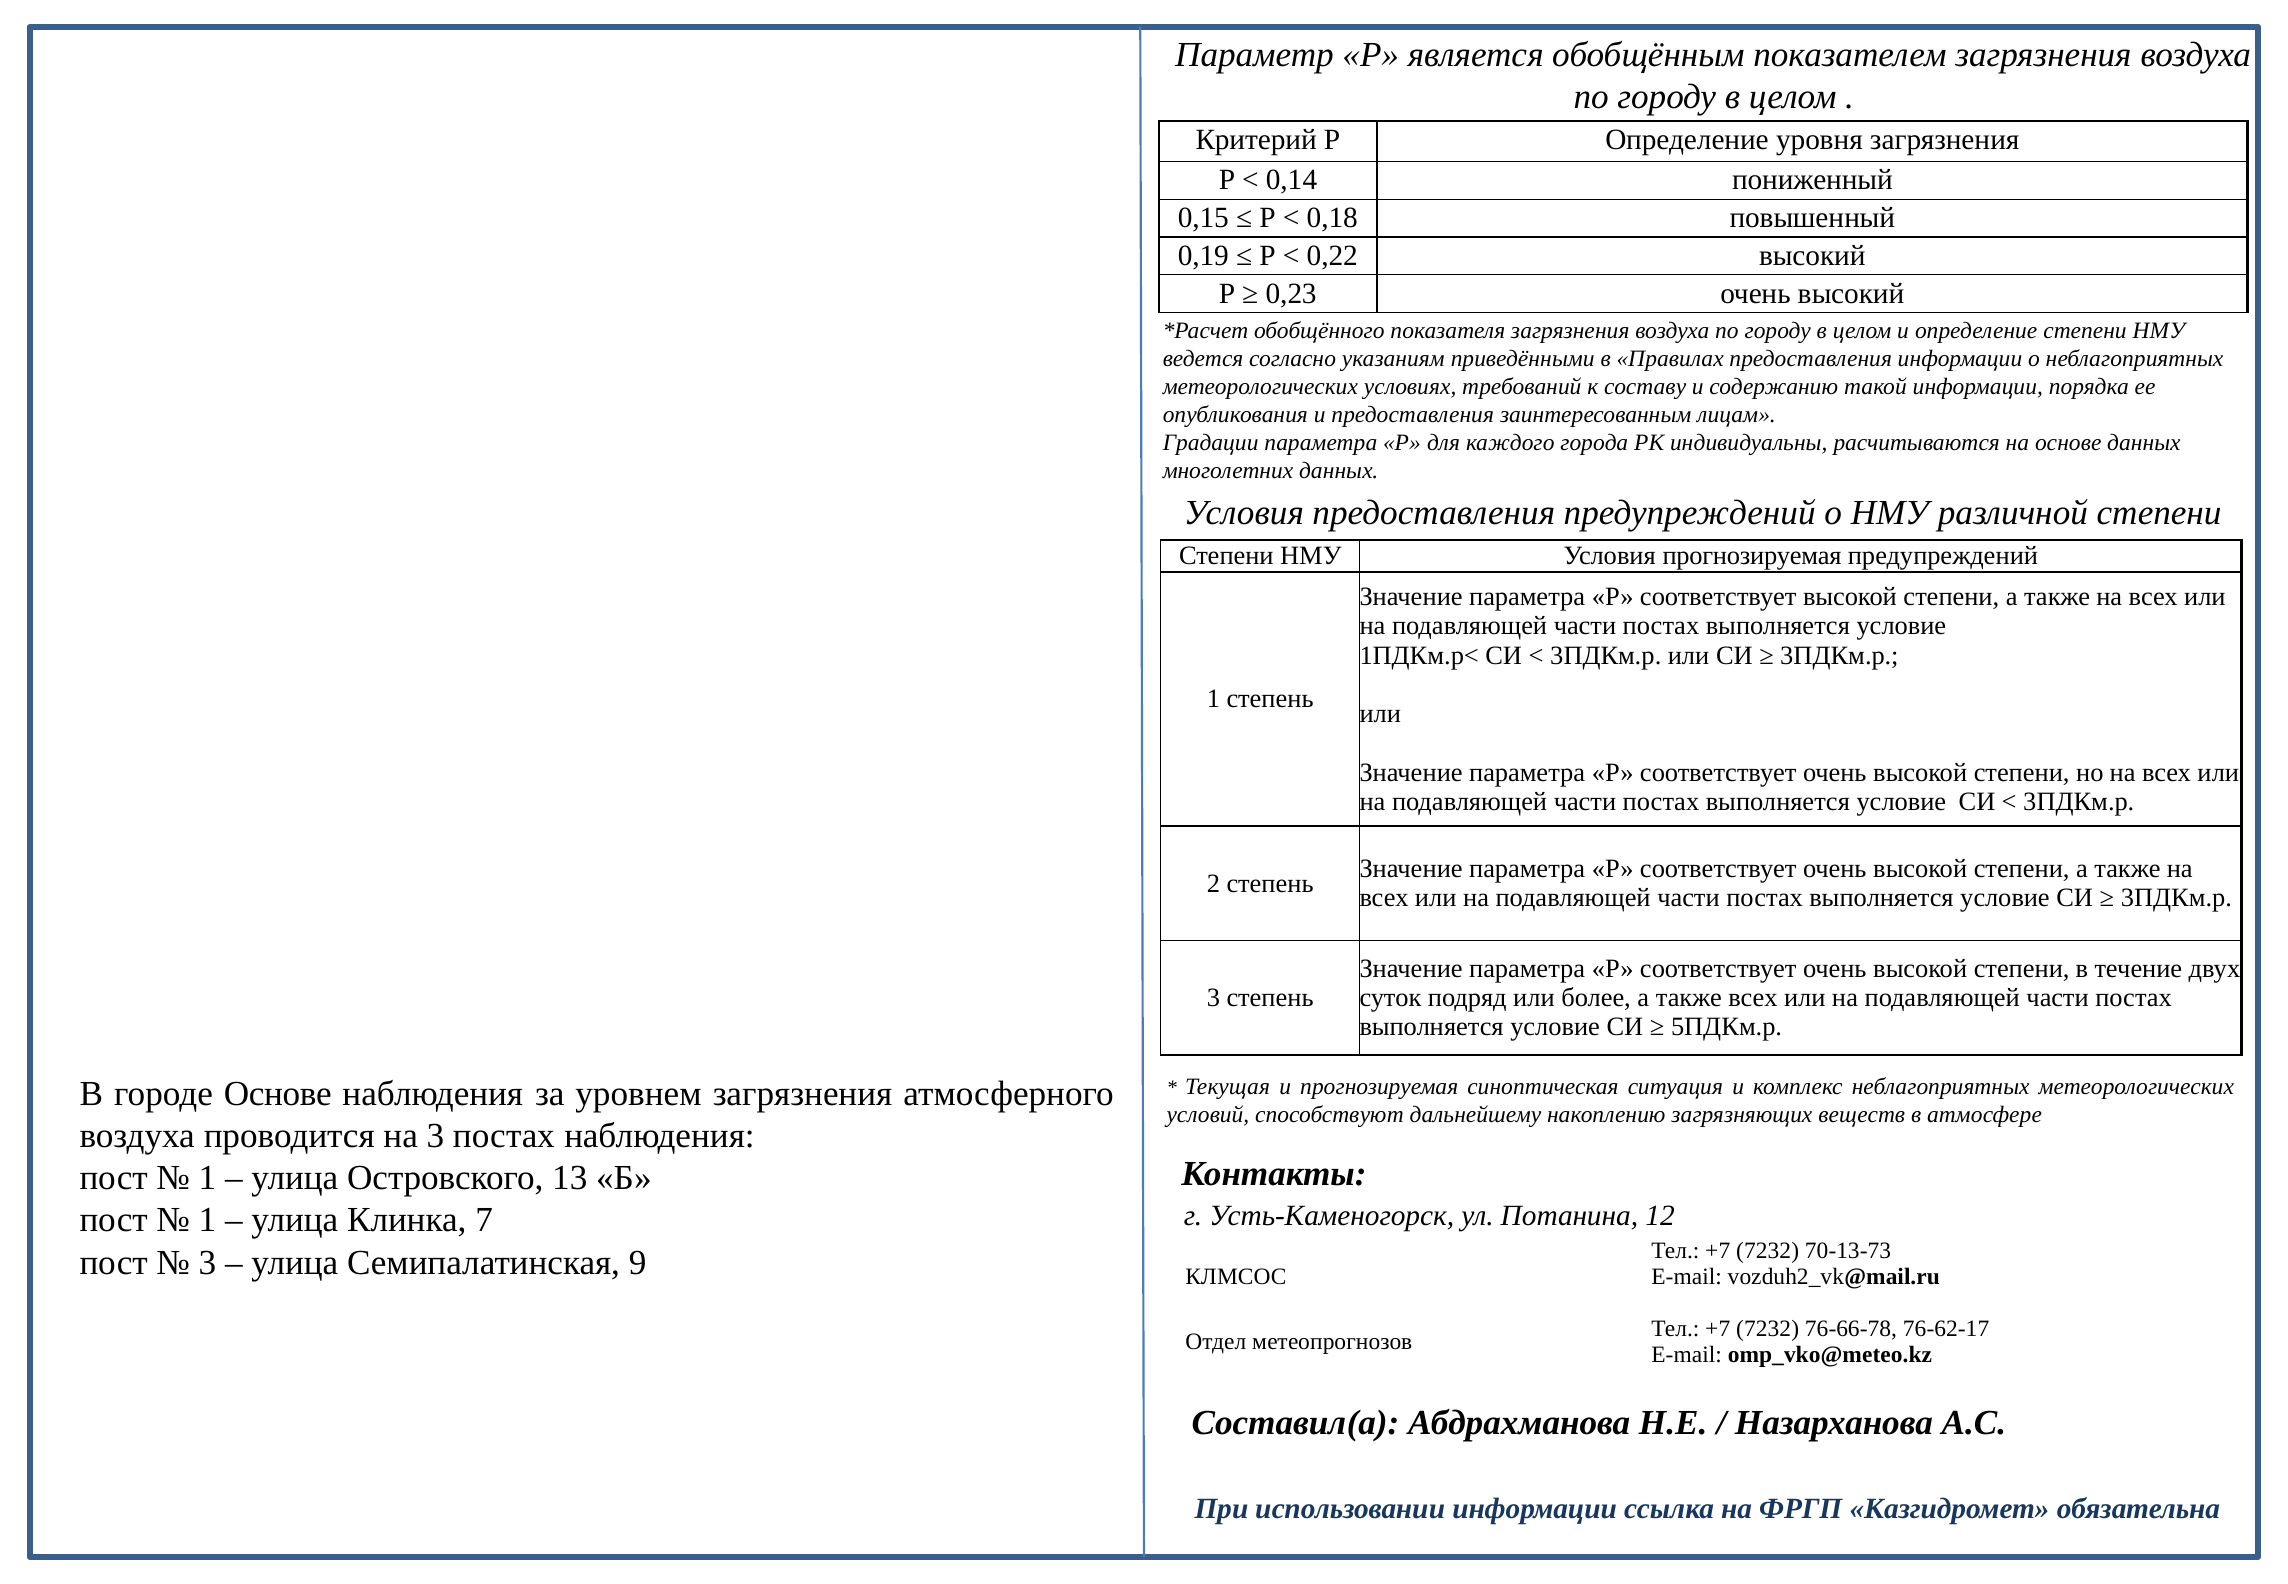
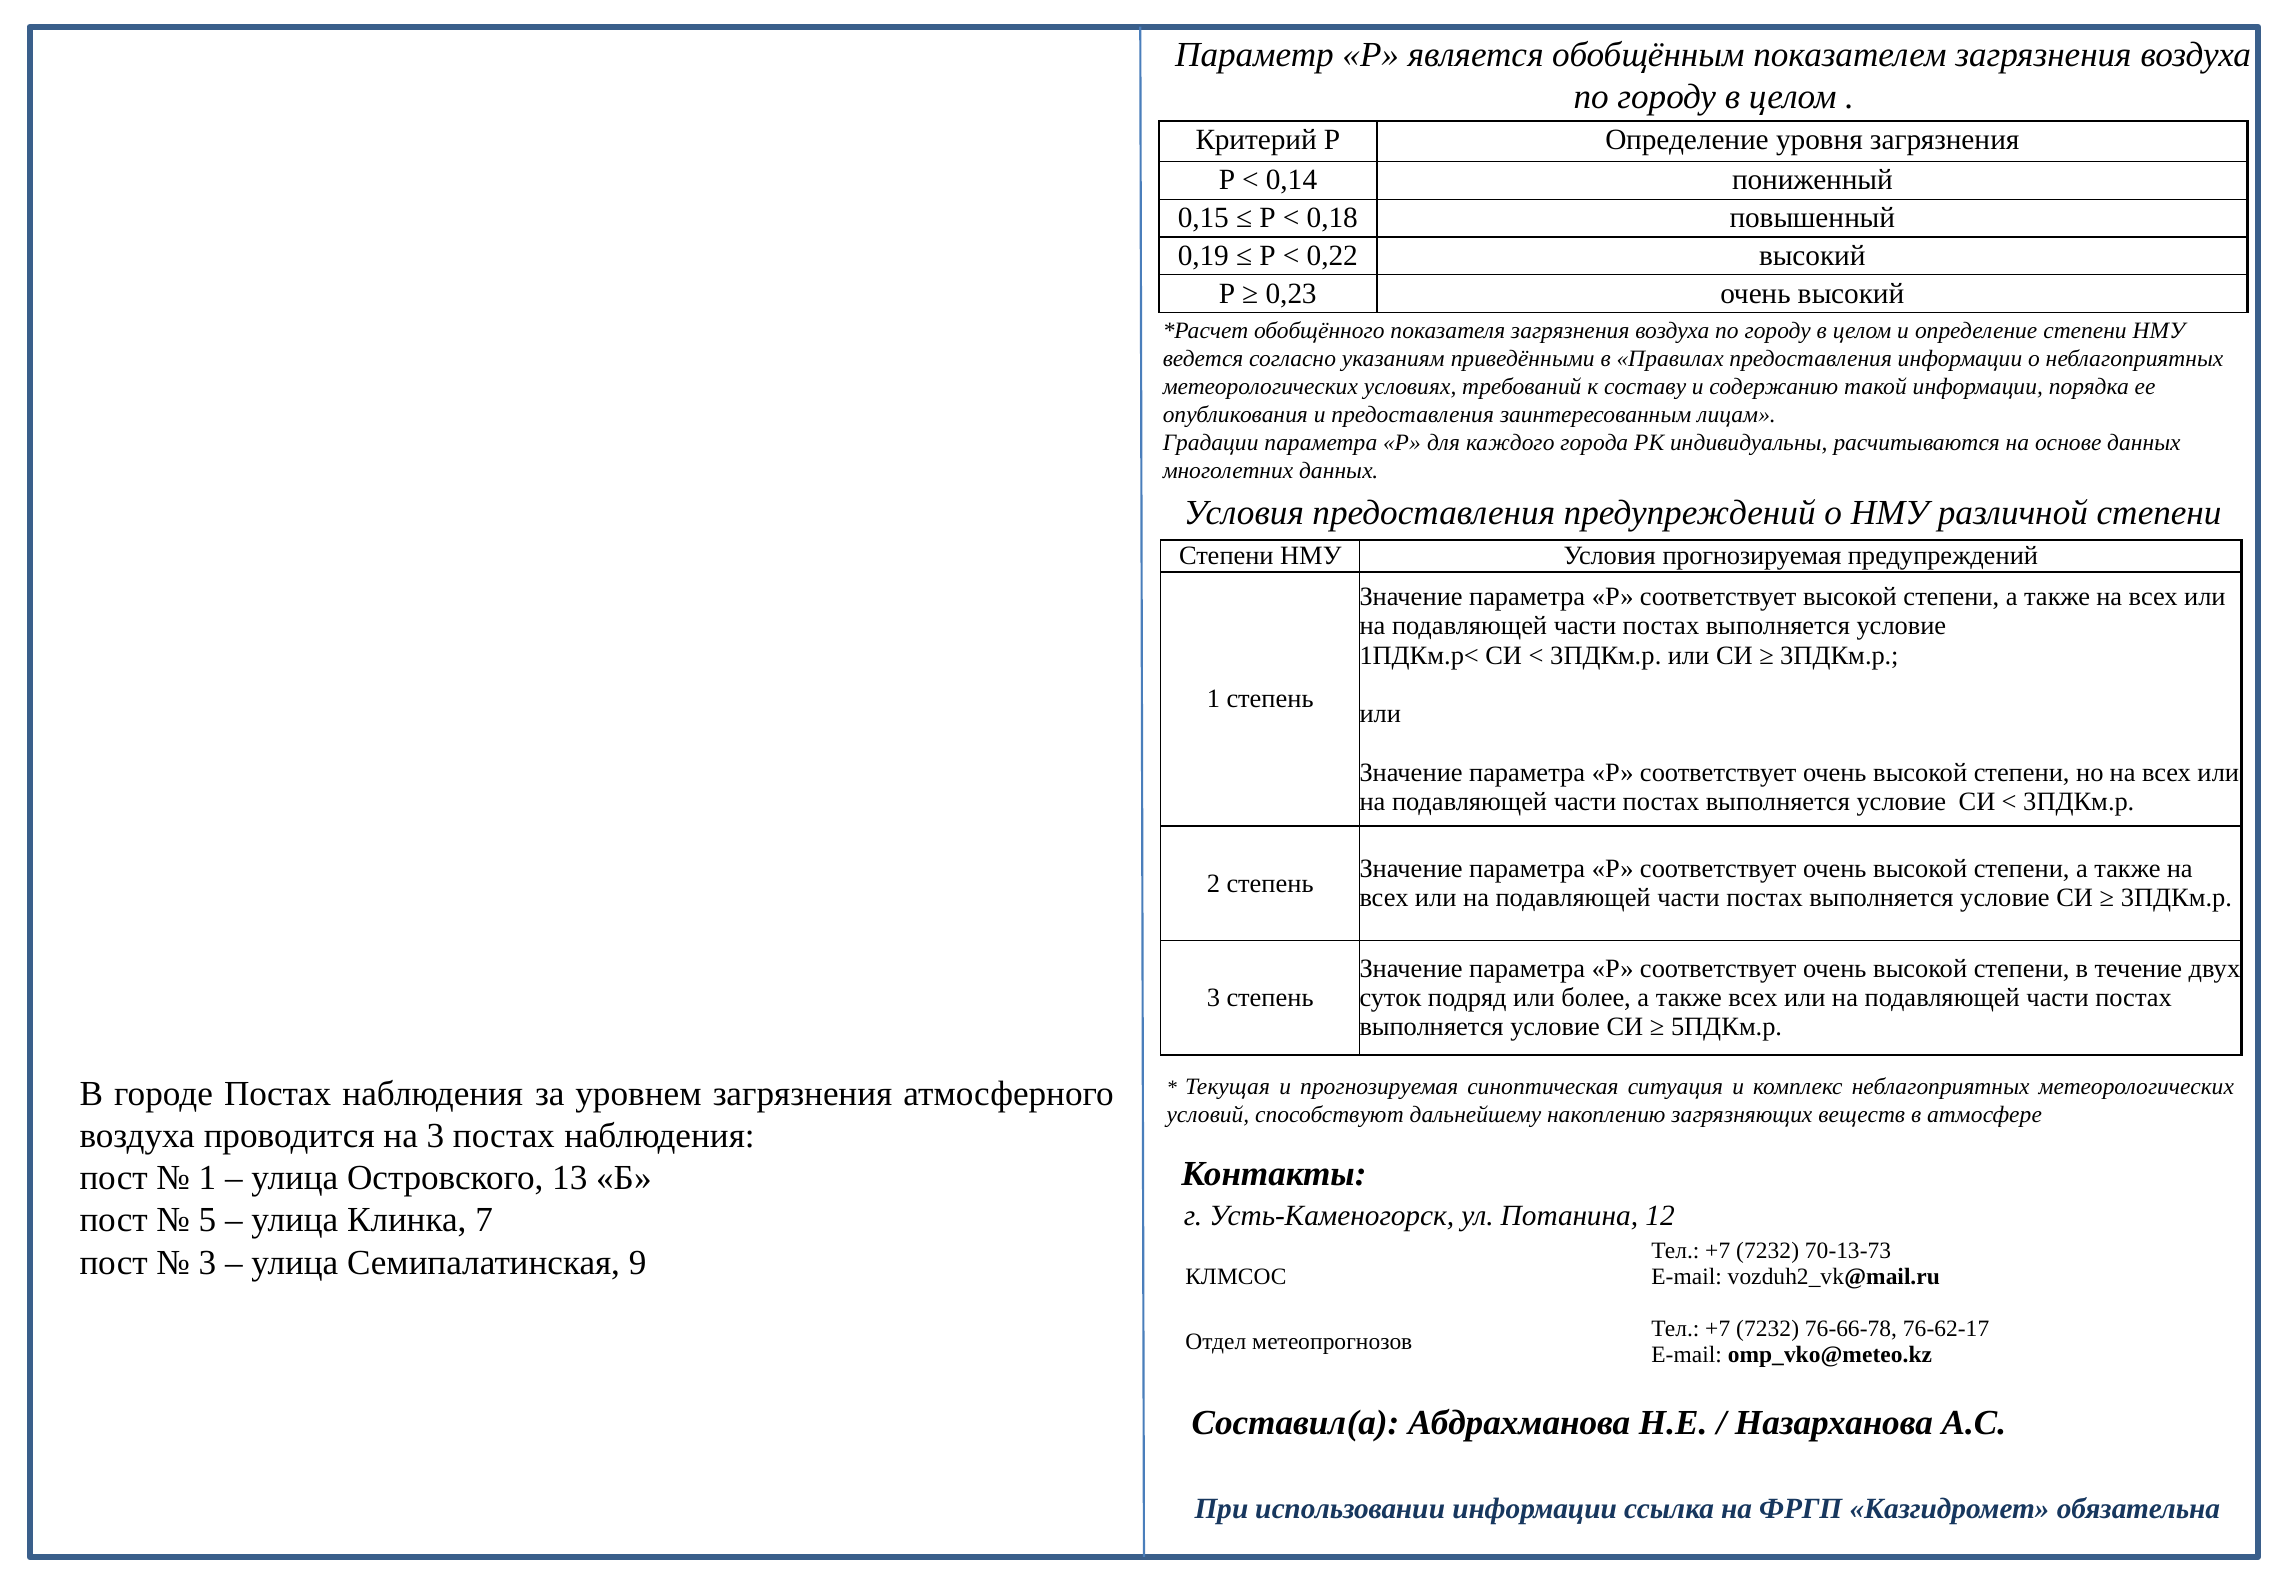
городе Основе: Основе -> Постах
1 at (207, 1220): 1 -> 5
